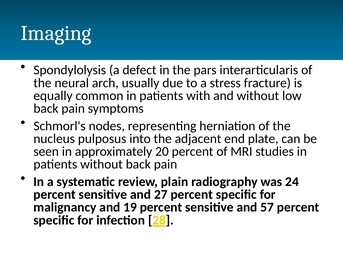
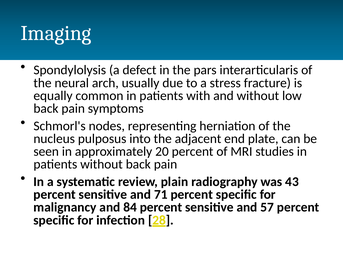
24: 24 -> 43
27: 27 -> 71
19: 19 -> 84
